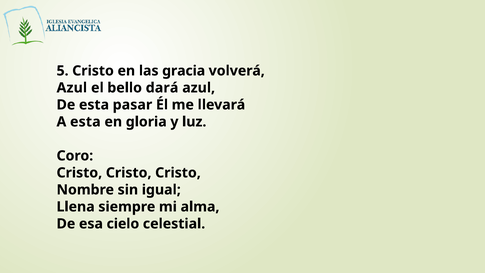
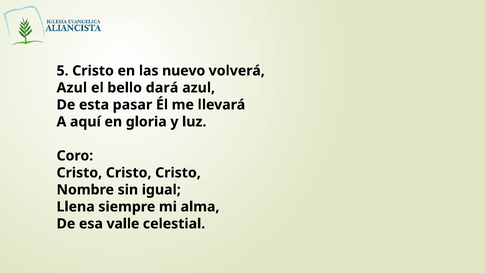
gracia: gracia -> nuevo
A esta: esta -> aquí
cielo: cielo -> valle
